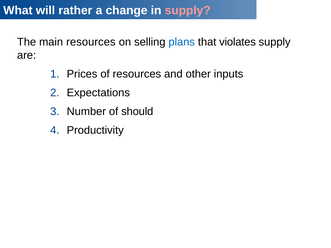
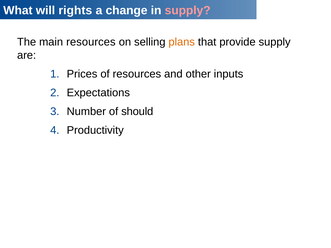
rather: rather -> rights
plans colour: blue -> orange
violates: violates -> provide
